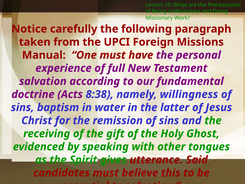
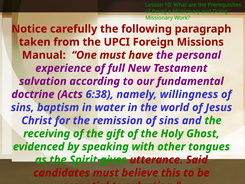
8:38: 8:38 -> 6:38
latter: latter -> world
